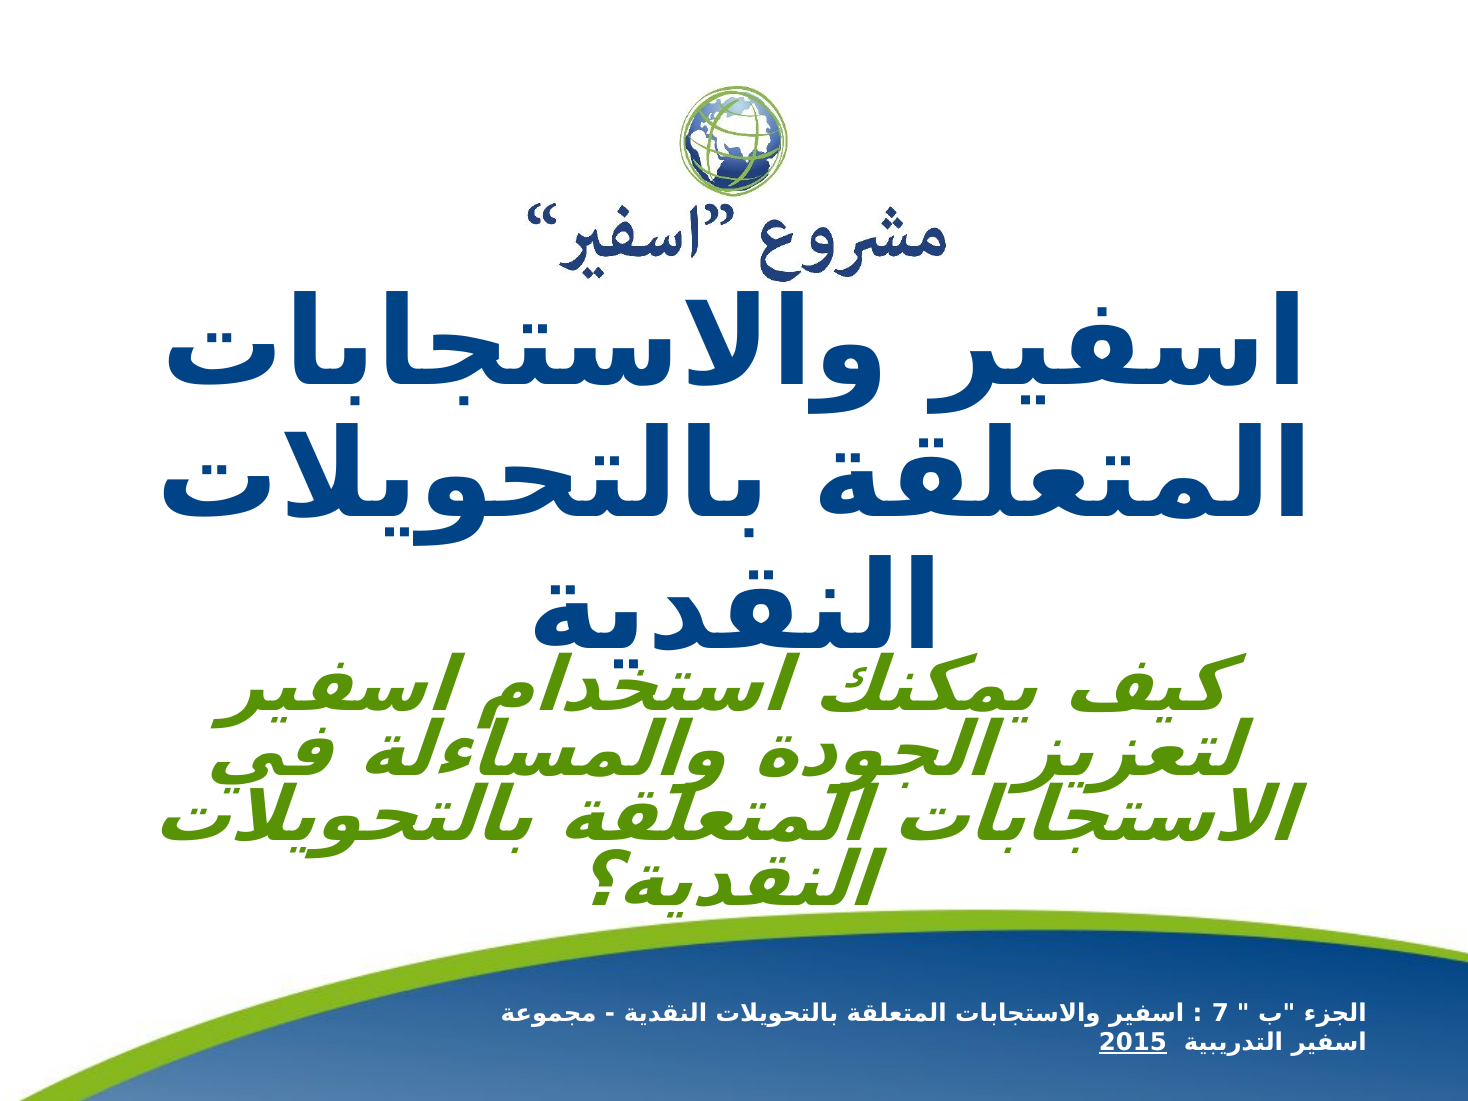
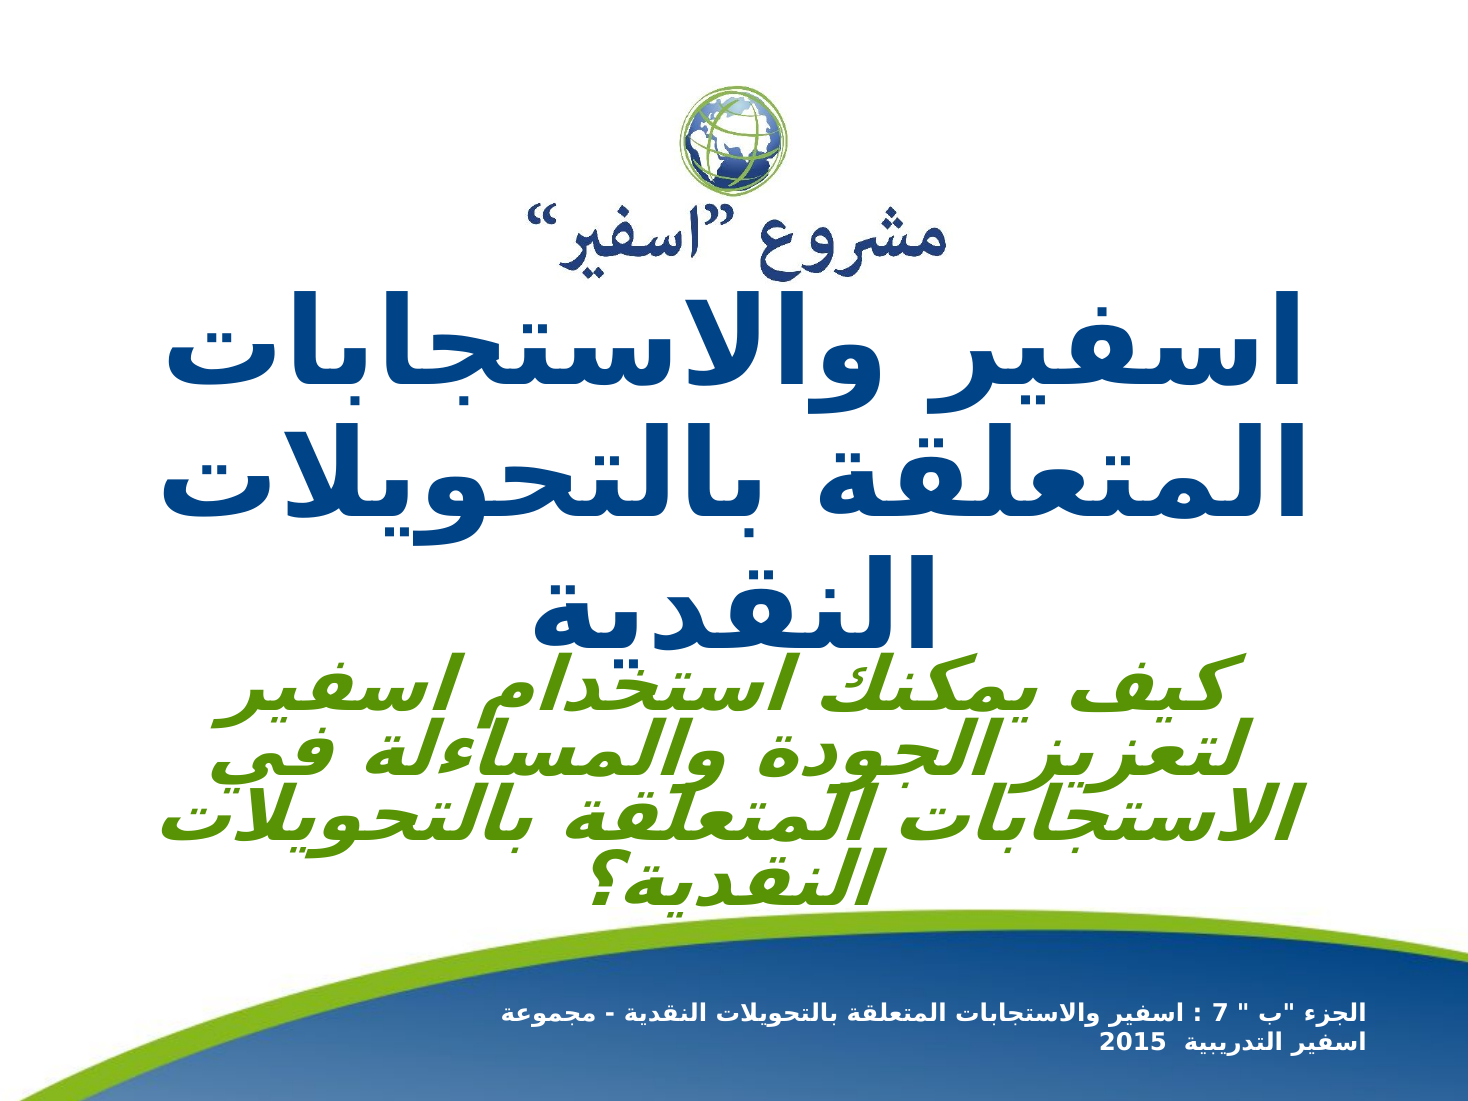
2015 underline: present -> none
